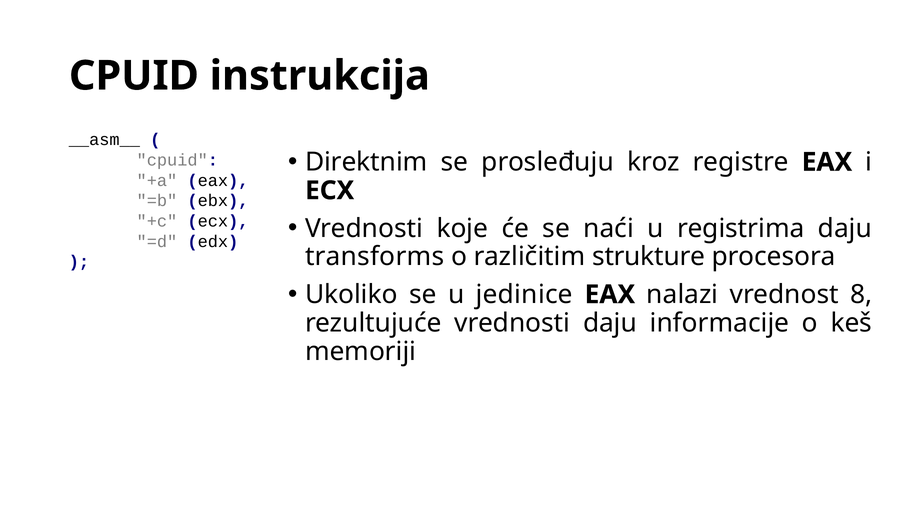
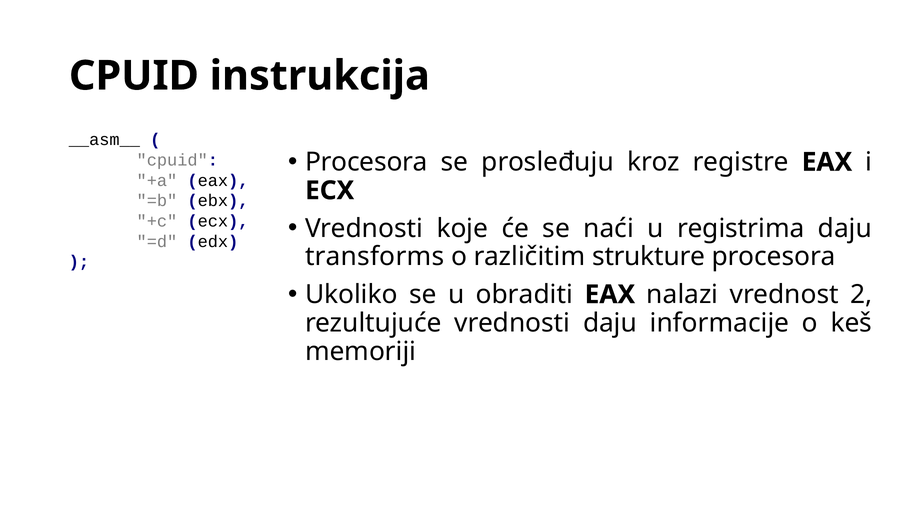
Direktnim at (366, 162): Direktnim -> Procesora
jedinice: jedinice -> obraditi
8: 8 -> 2
